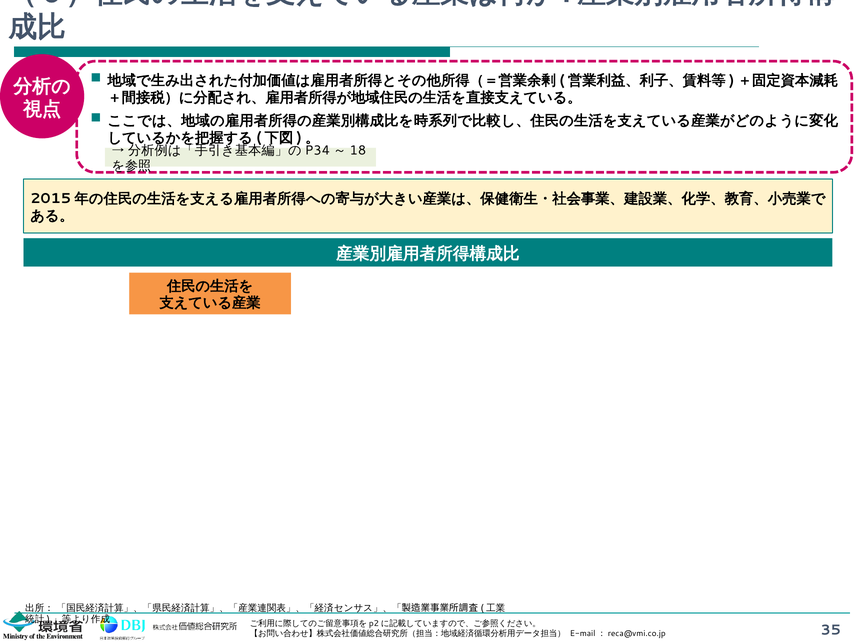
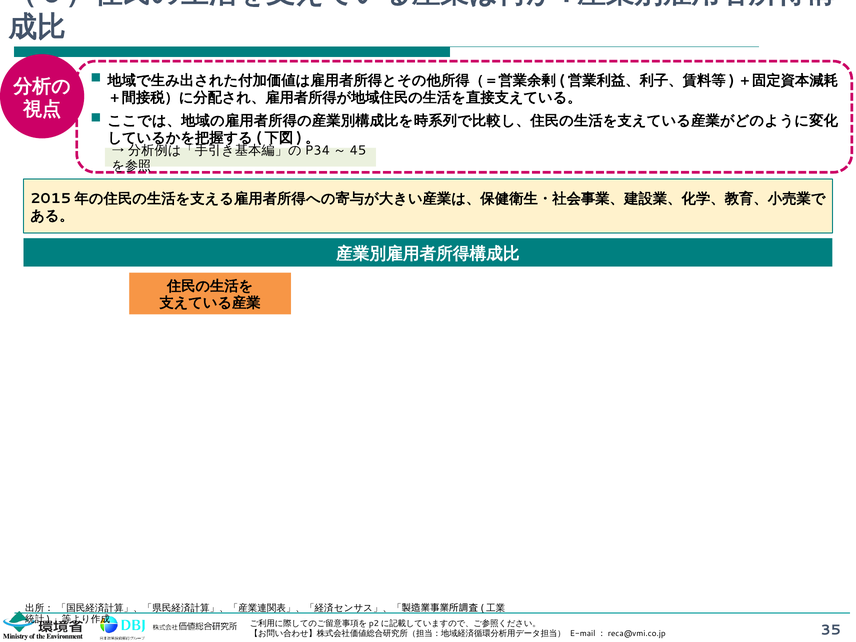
18: 18 -> 45
